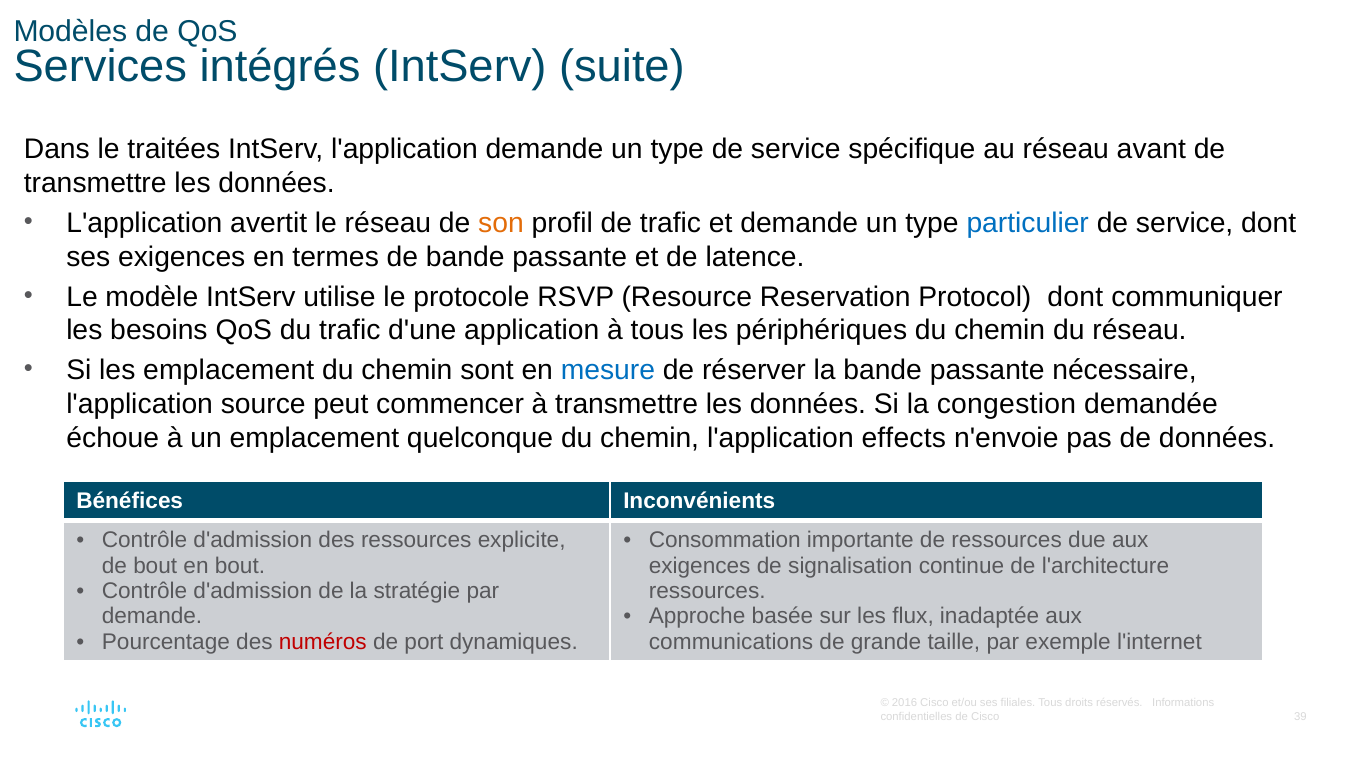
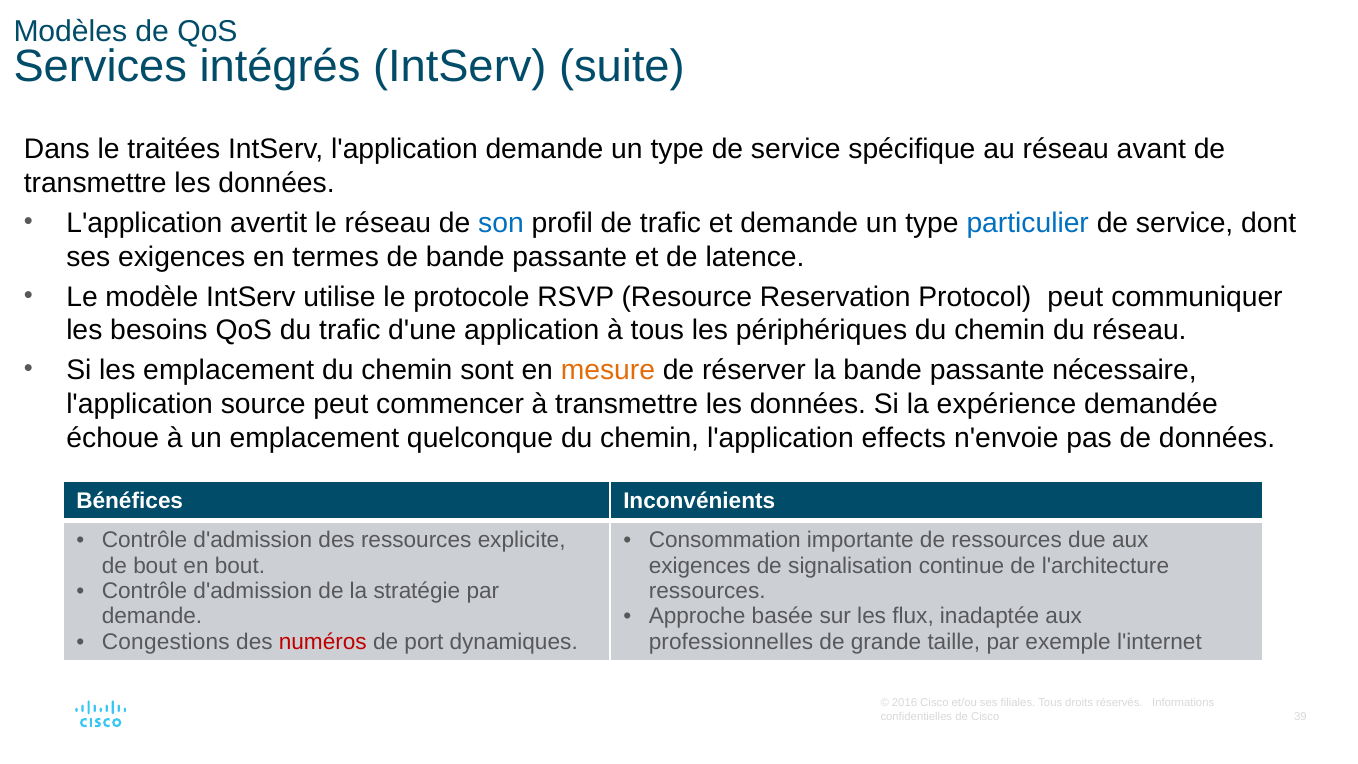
son colour: orange -> blue
Protocol dont: dont -> peut
mesure colour: blue -> orange
congestion: congestion -> expérience
Pourcentage: Pourcentage -> Congestions
communications: communications -> professionnelles
